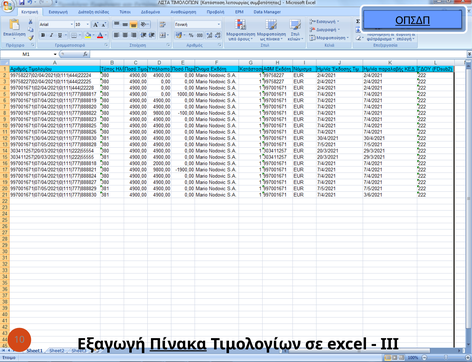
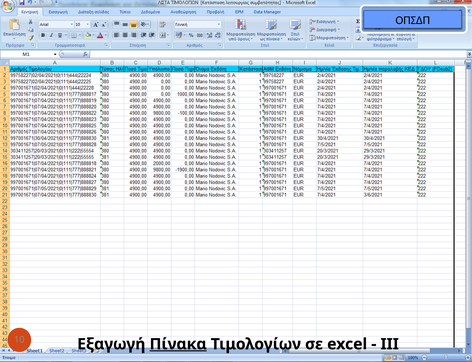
ΟΠΣΔΠ underline: present -> none
